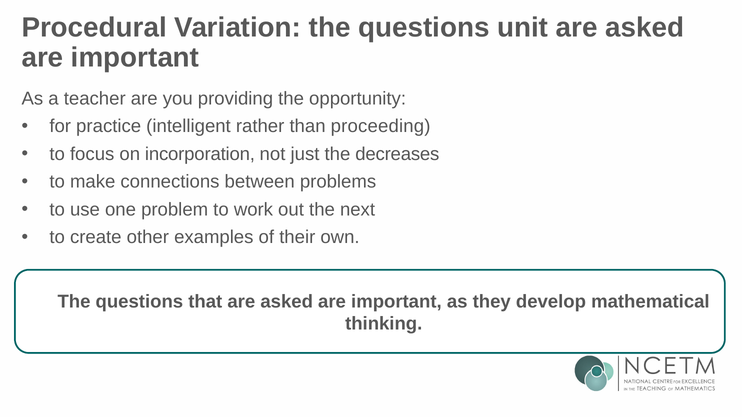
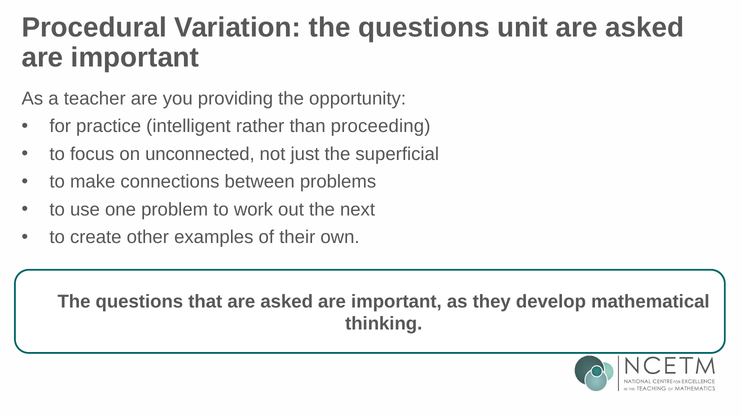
incorporation: incorporation -> unconnected
decreases: decreases -> superficial
